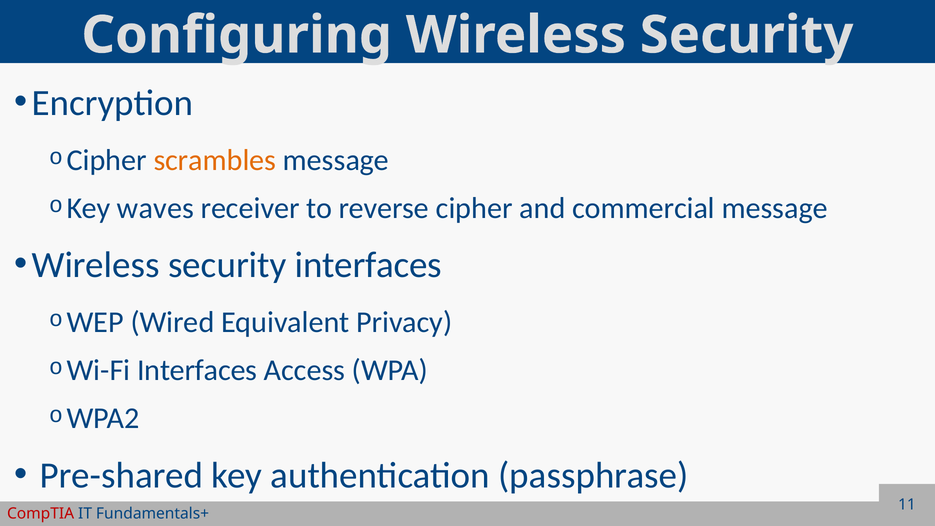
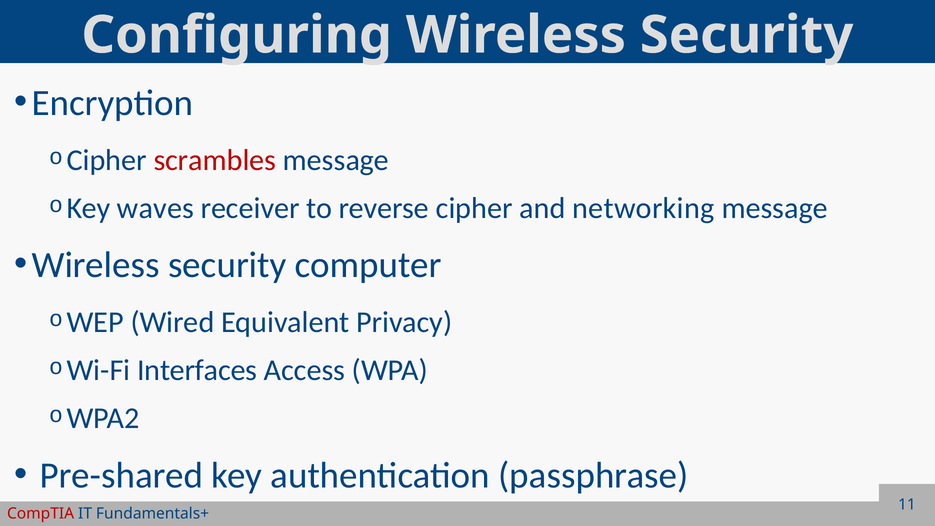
scrambles colour: orange -> red
commercial: commercial -> networking
security interfaces: interfaces -> computer
